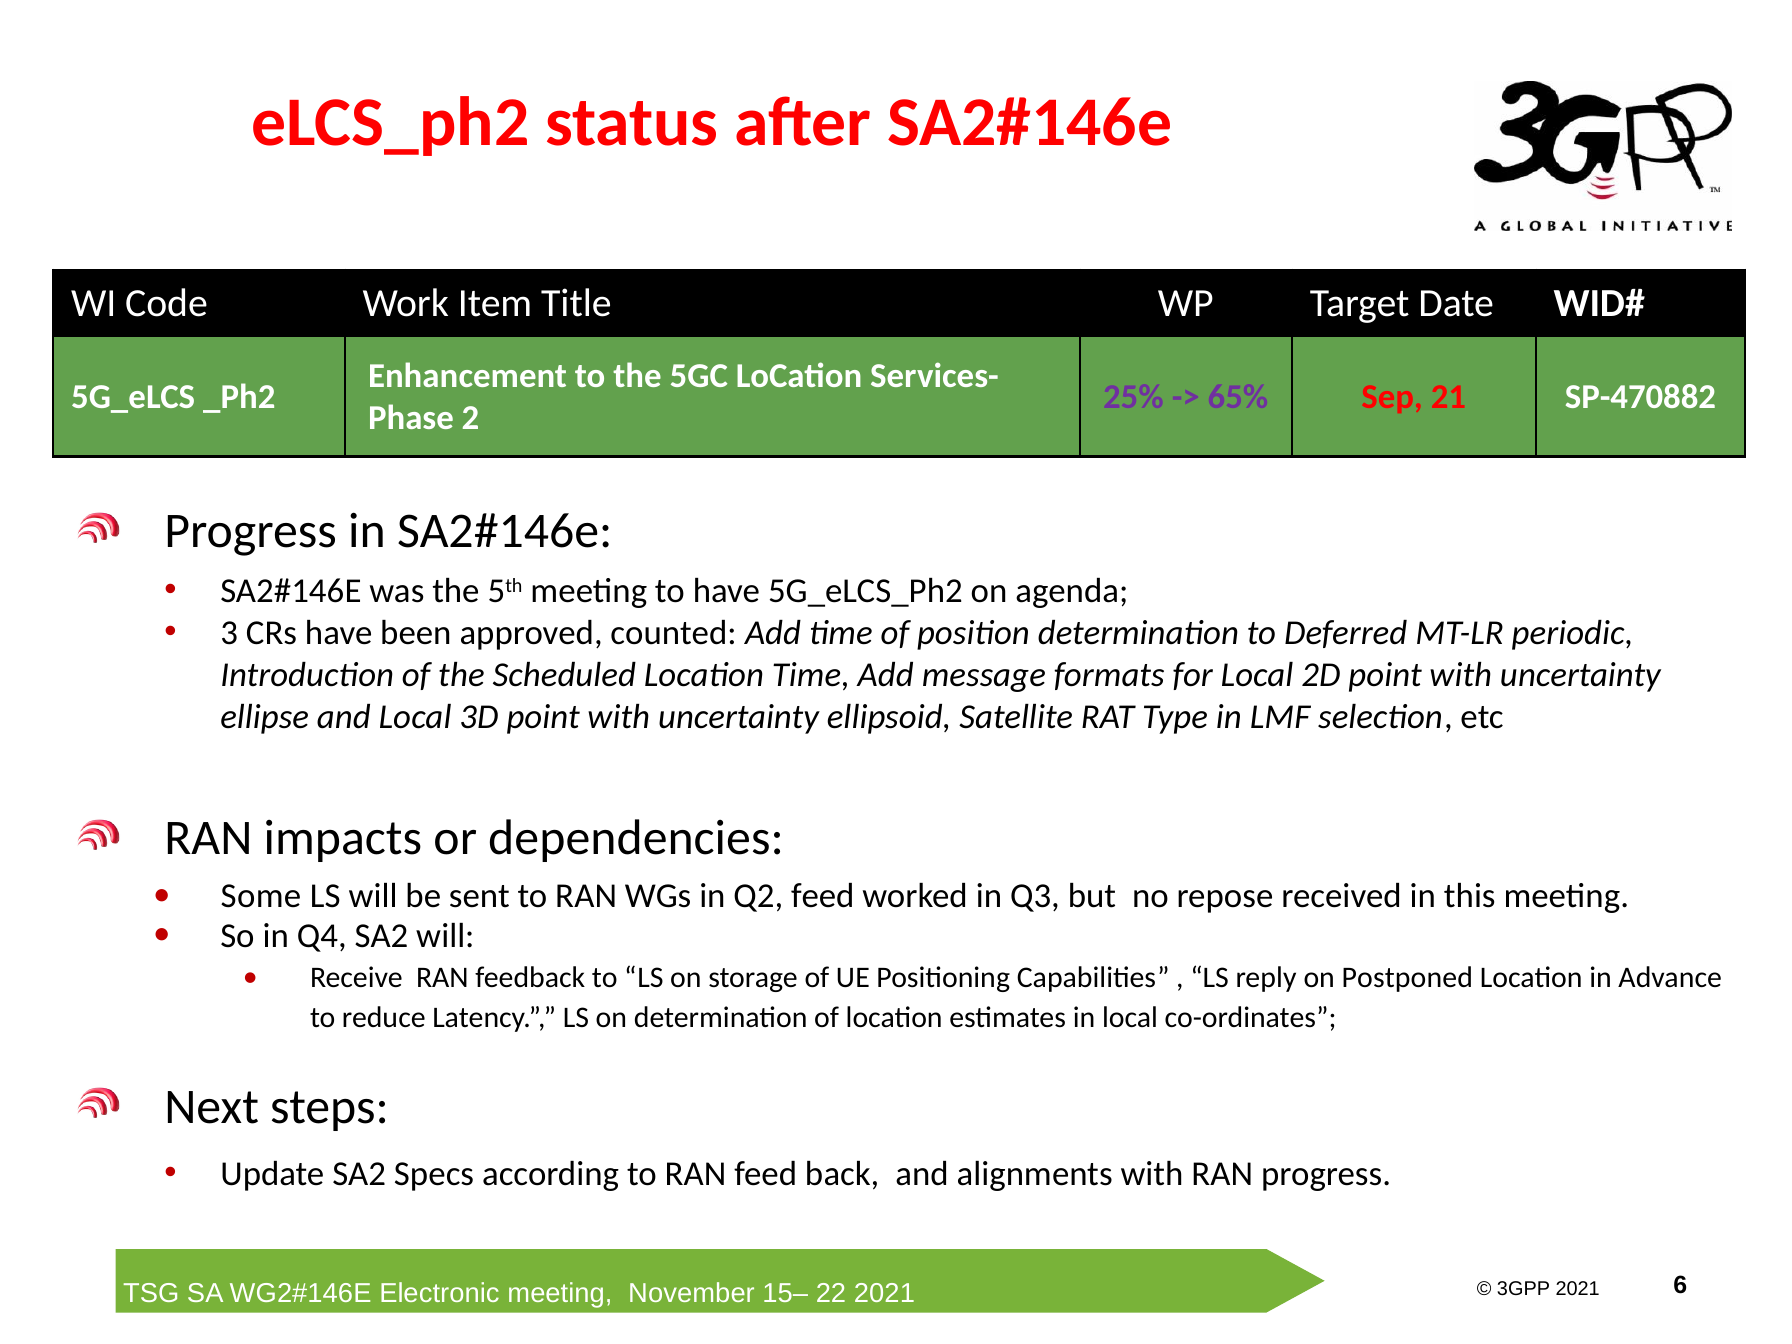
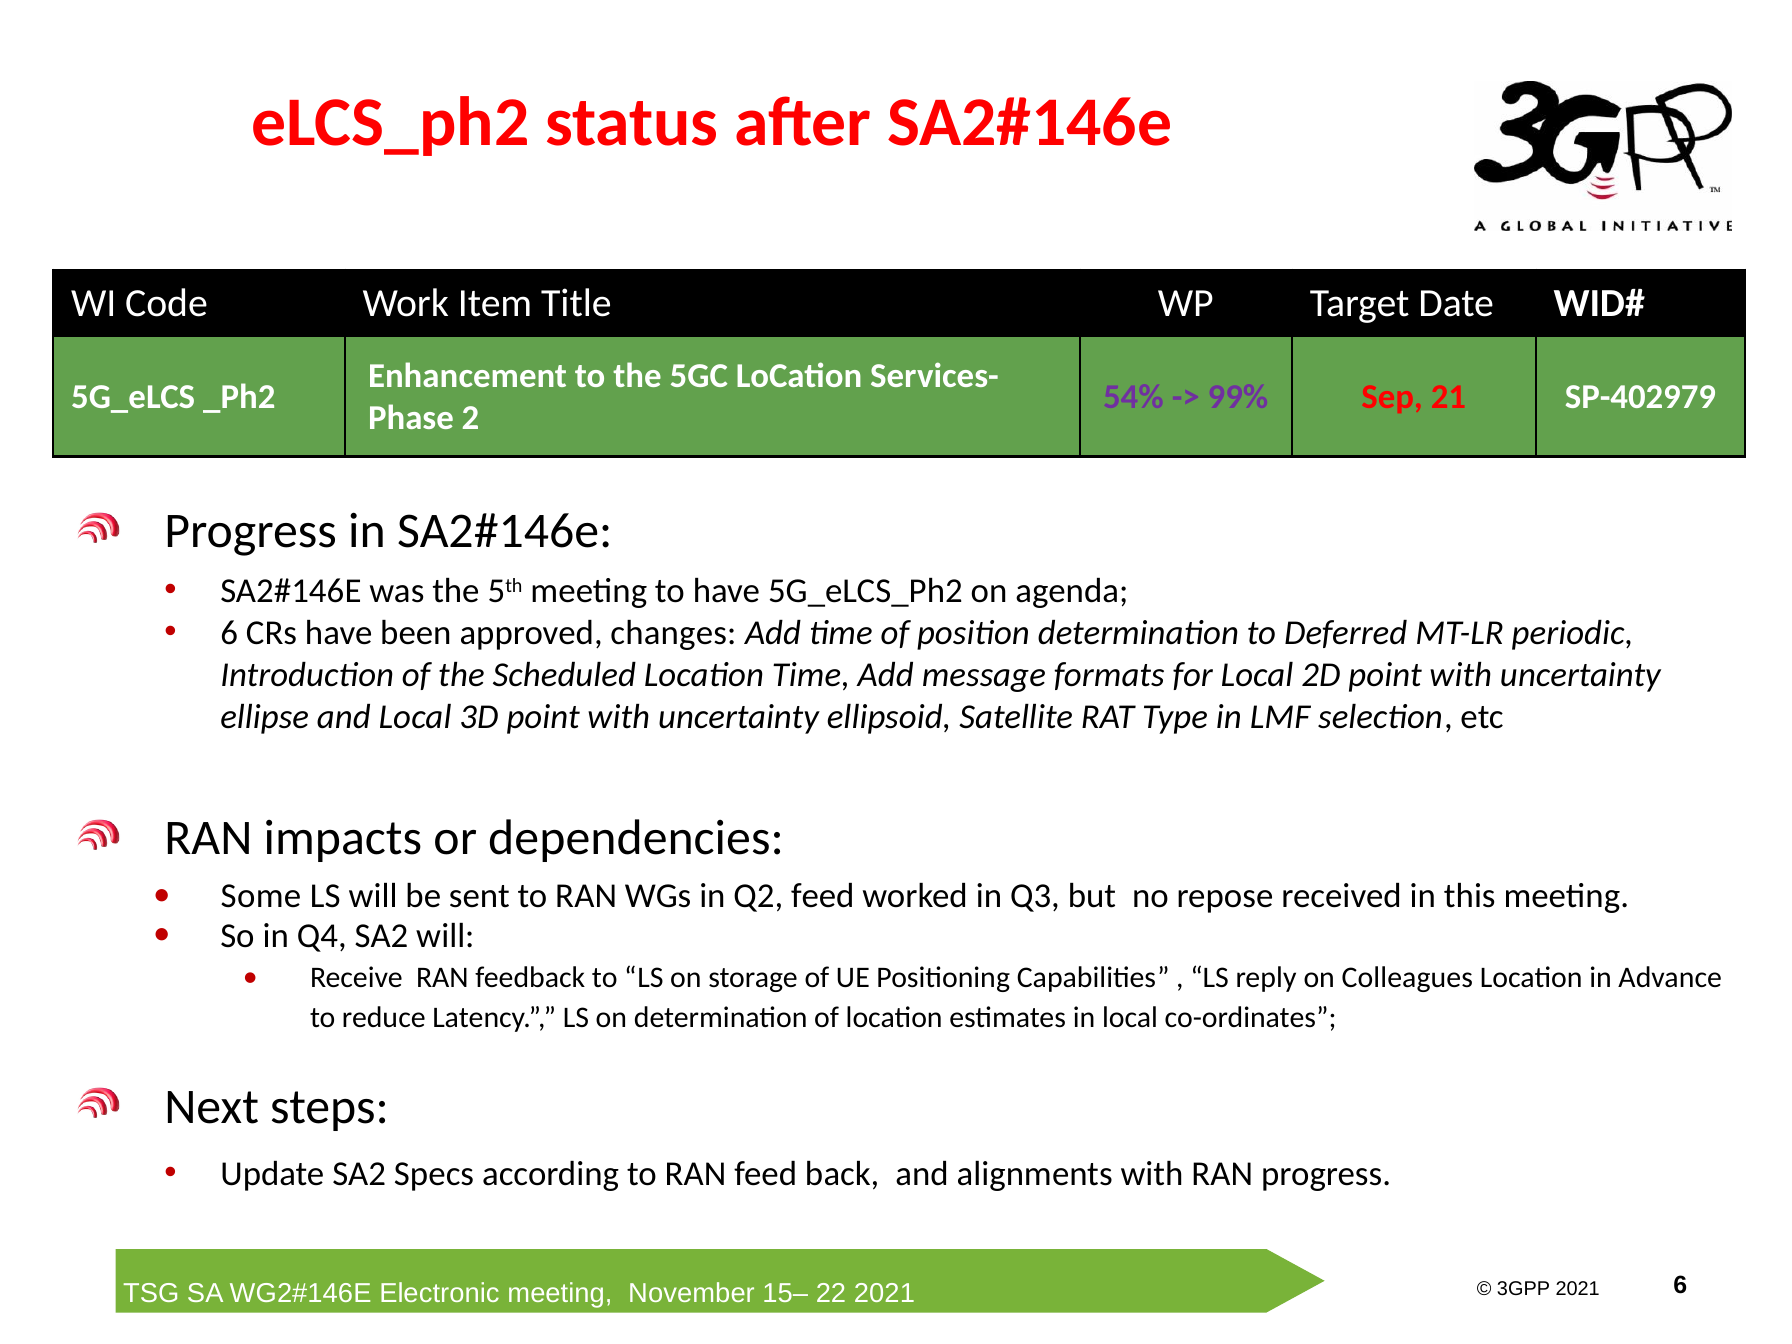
25%: 25% -> 54%
65%: 65% -> 99%
SP-470882: SP-470882 -> SP-402979
3 at (229, 633): 3 -> 6
counted: counted -> changes
Postponed: Postponed -> Colleagues
